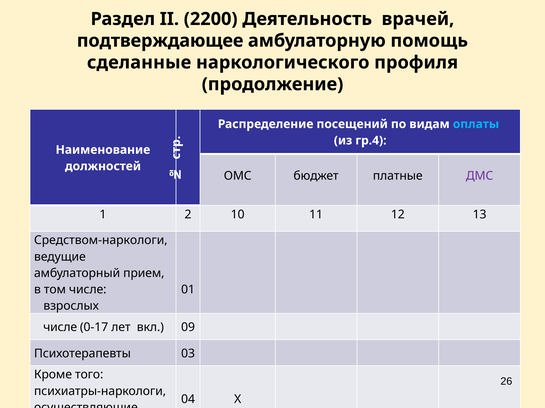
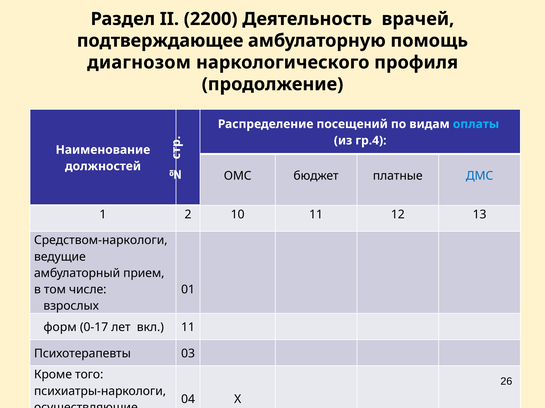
сделанные: сделанные -> диагнозом
ДМС colour: purple -> blue
числе at (60, 328): числе -> форм
вкл 09: 09 -> 11
